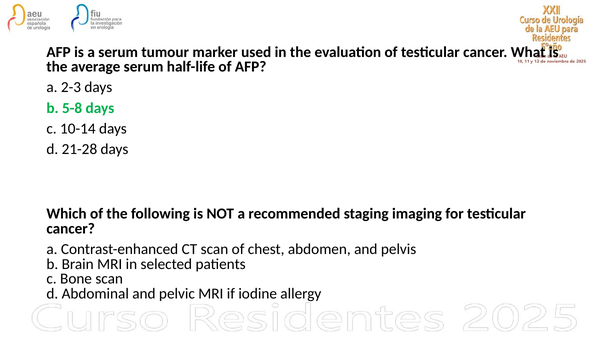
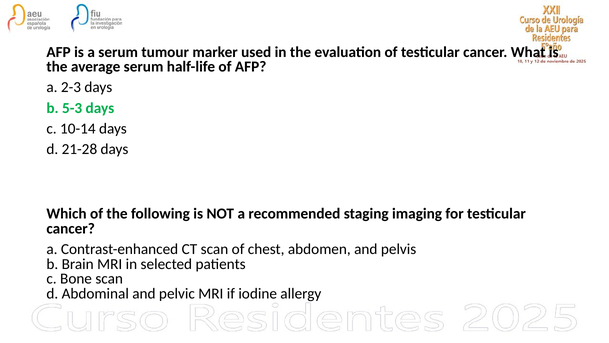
5-8: 5-8 -> 5-3
